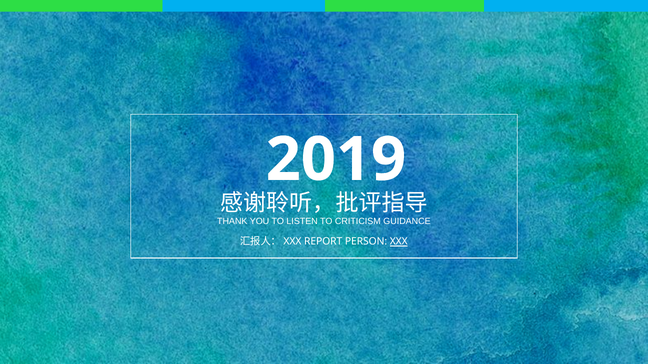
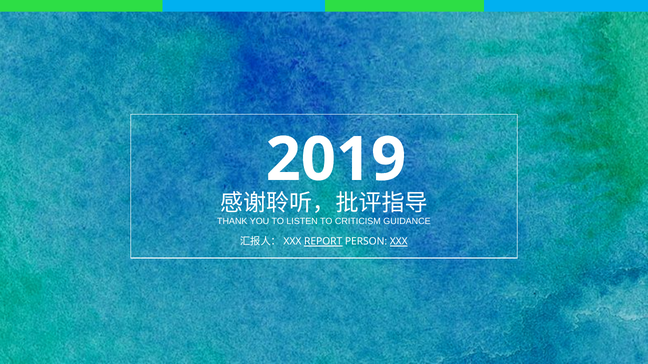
REPORT underline: none -> present
